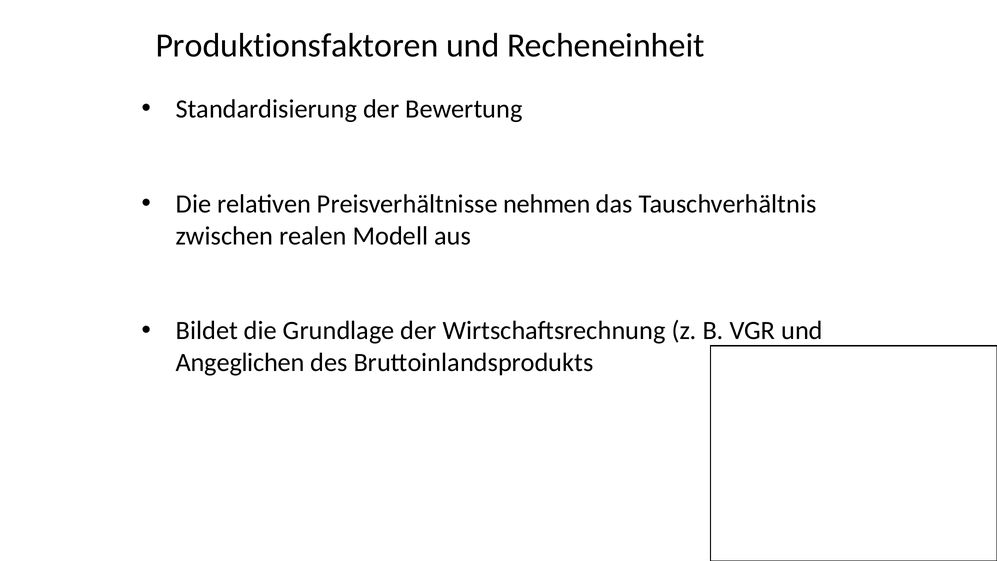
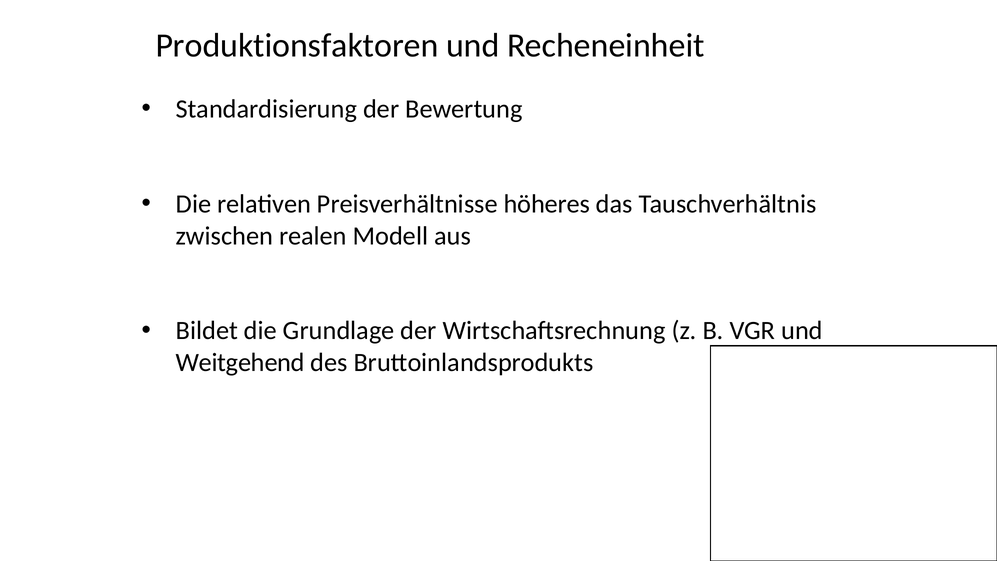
nehmen: nehmen -> höheres
Angeglichen: Angeglichen -> Weitgehend
